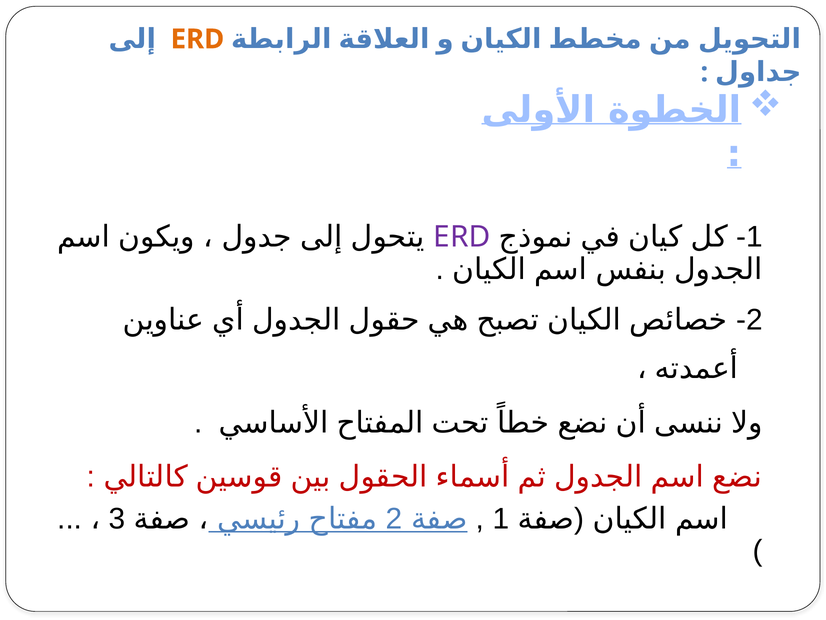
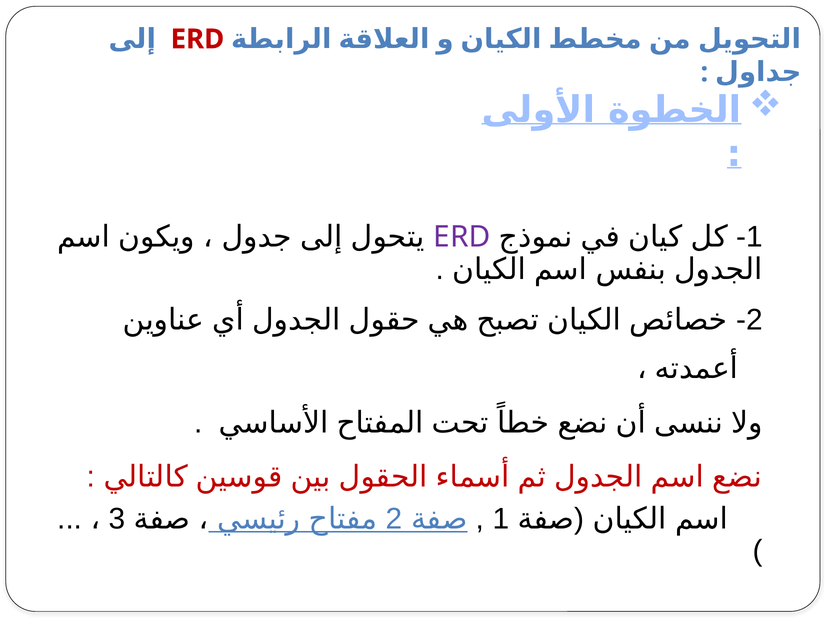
ERD at (197, 39) colour: orange -> red
